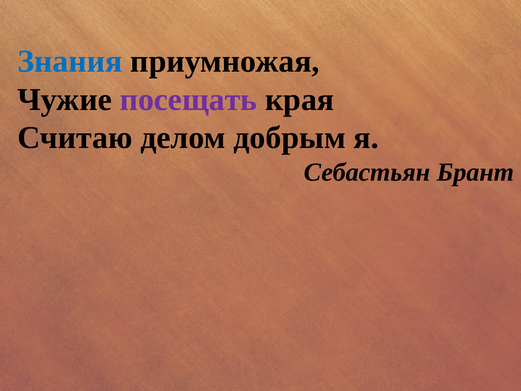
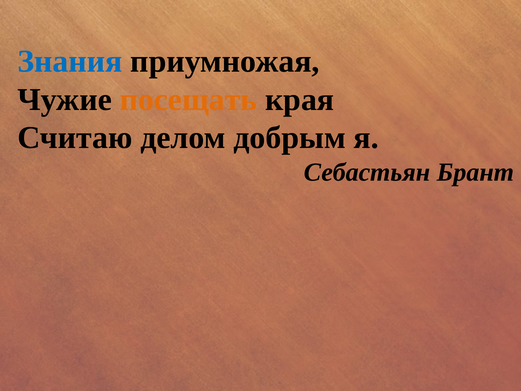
посещать colour: purple -> orange
